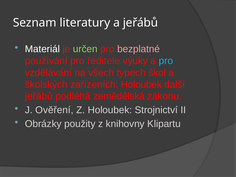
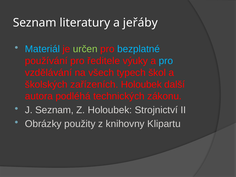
a jeřábů: jeřábů -> jeřáby
Materiál colour: white -> light blue
bezplatné colour: pink -> light blue
jeřábů at (39, 96): jeřábů -> autora
zemědělská: zemědělská -> technických
J Ověření: Ověření -> Seznam
